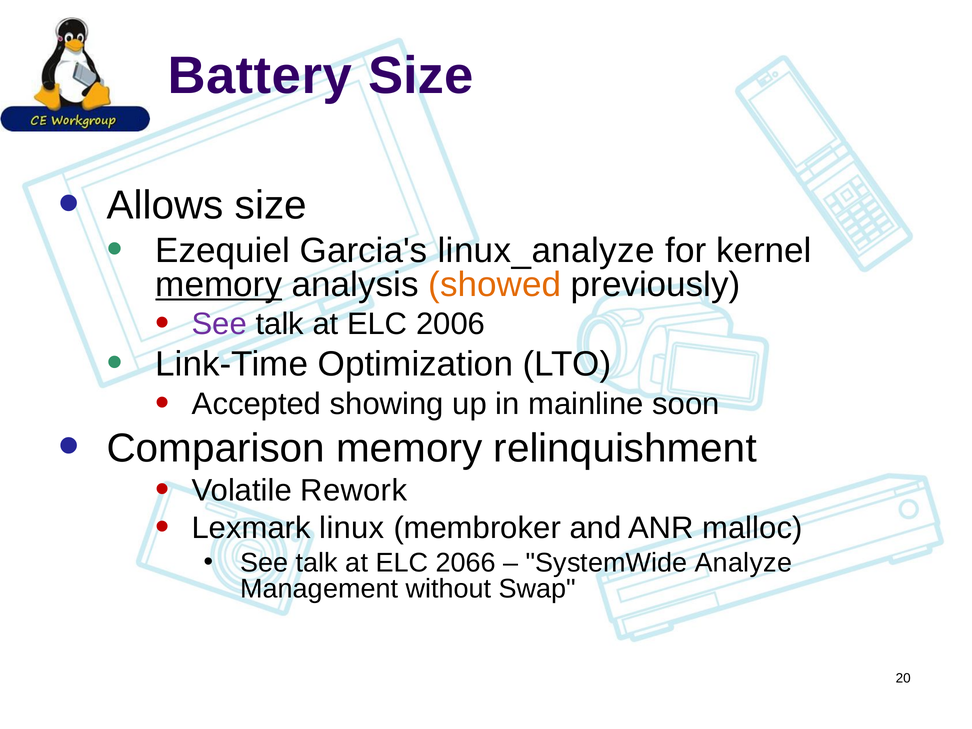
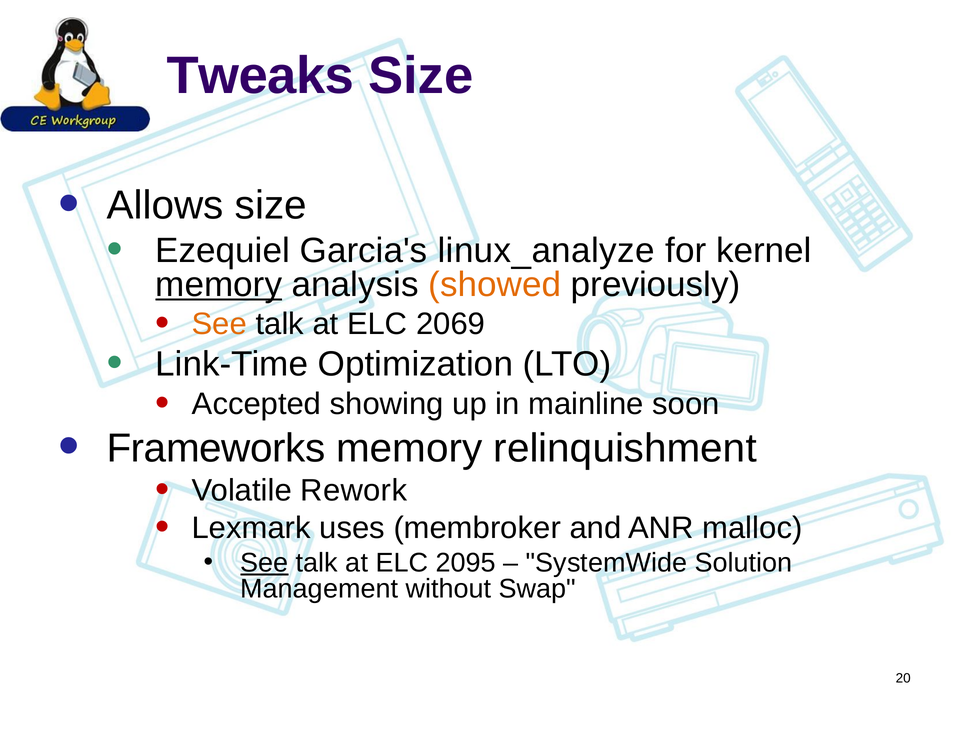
Battery: Battery -> Tweaks
See at (219, 324) colour: purple -> orange
2006: 2006 -> 2069
Comparison: Comparison -> Frameworks
linux: linux -> uses
See at (264, 563) underline: none -> present
2066: 2066 -> 2095
Analyze: Analyze -> Solution
